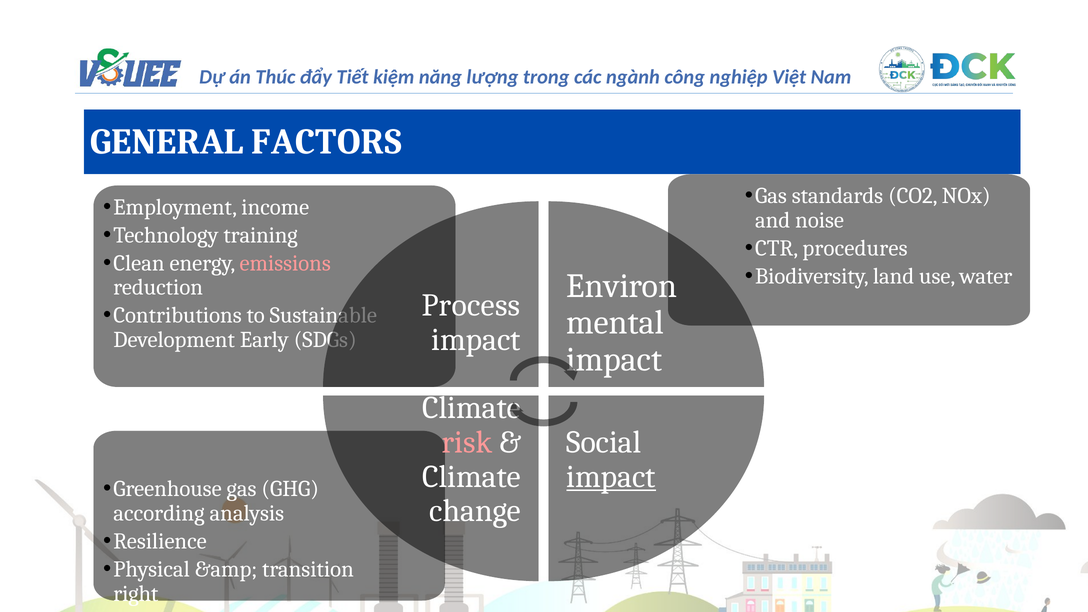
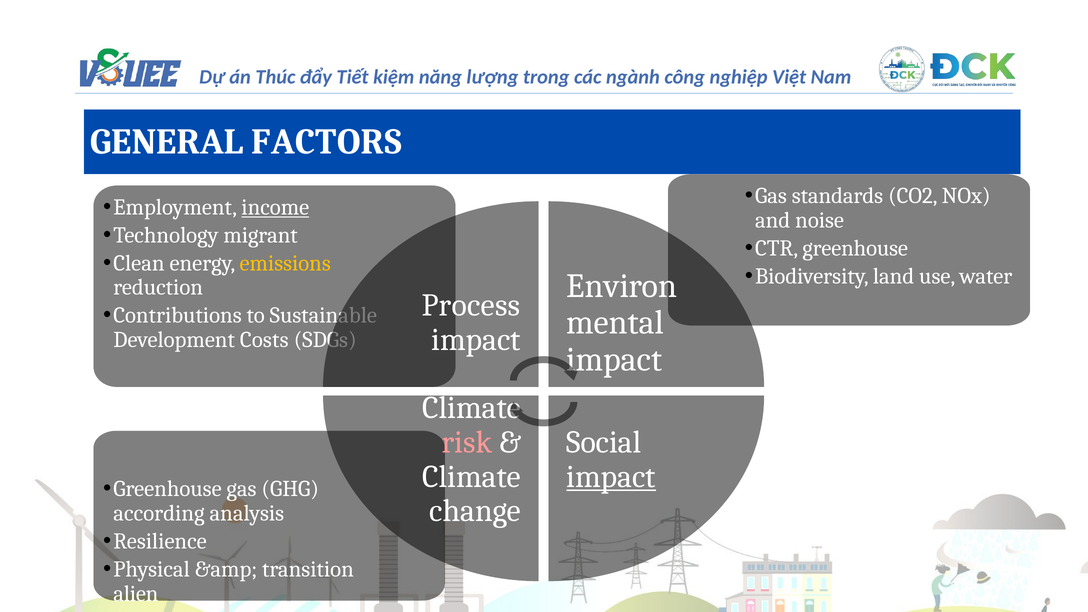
income underline: none -> present
training: training -> migrant
procedures at (855, 248): procedures -> greenhouse
emissions colour: pink -> yellow
Early: Early -> Costs
right: right -> alien
